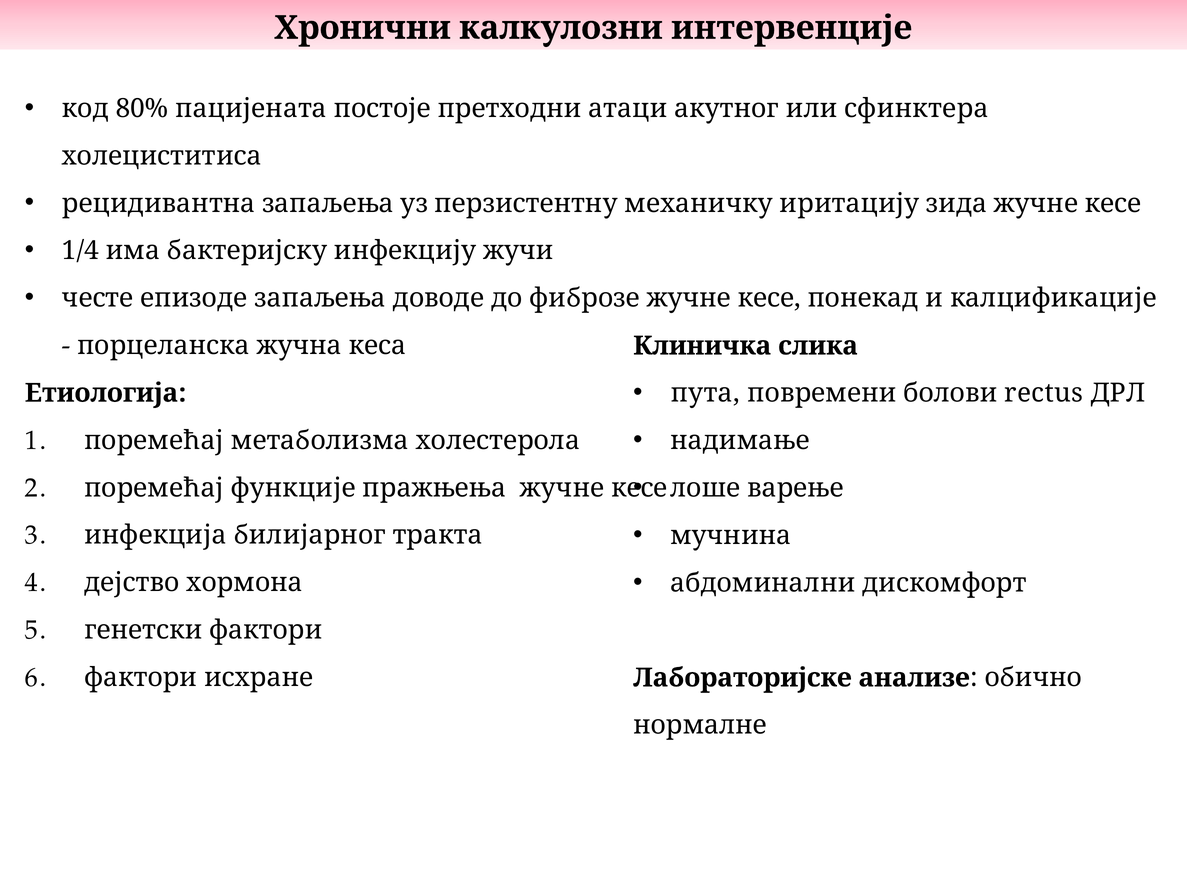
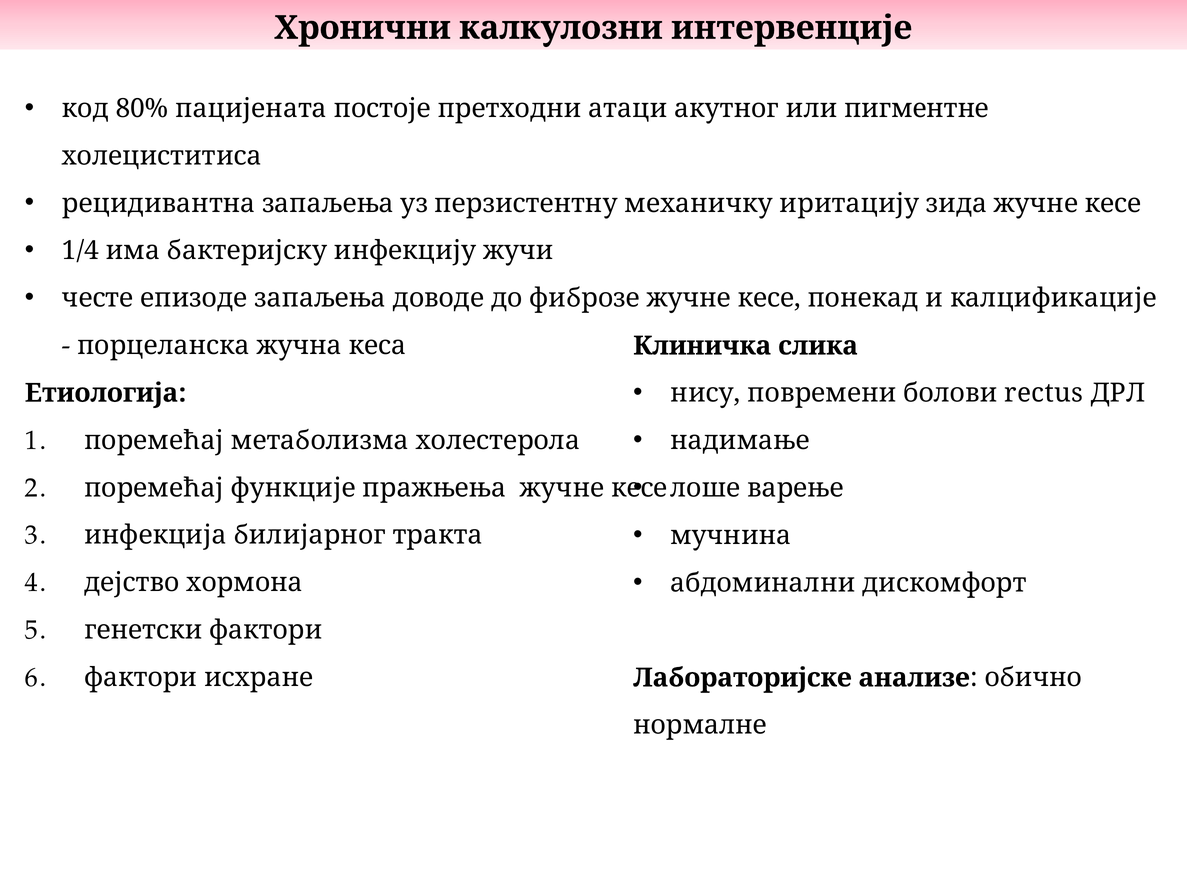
сфинктера: сфинктера -> пигментне
пута: пута -> нису
